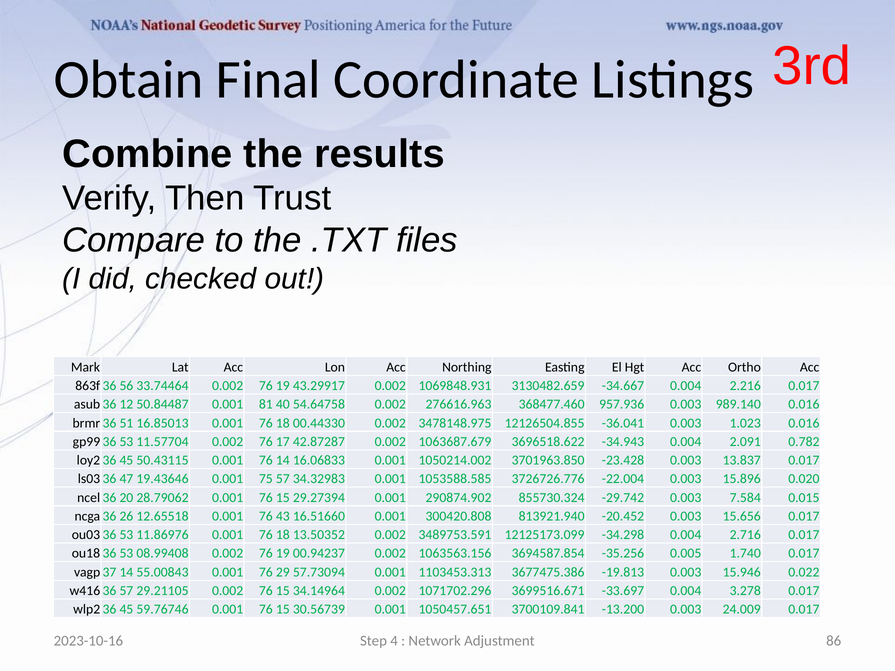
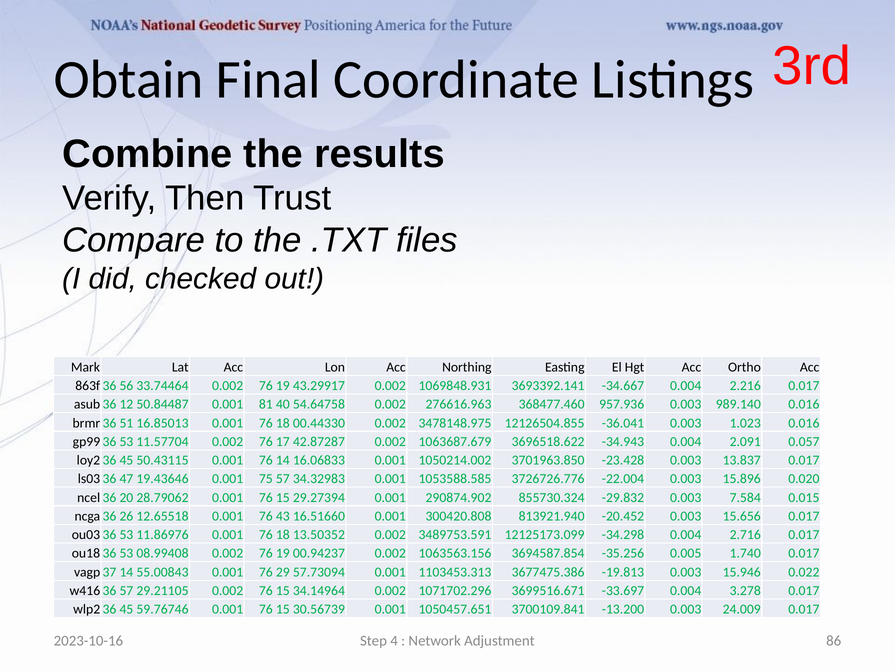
3130482.659: 3130482.659 -> 3693392.141
0.782: 0.782 -> 0.057
-29.742: -29.742 -> -29.832
